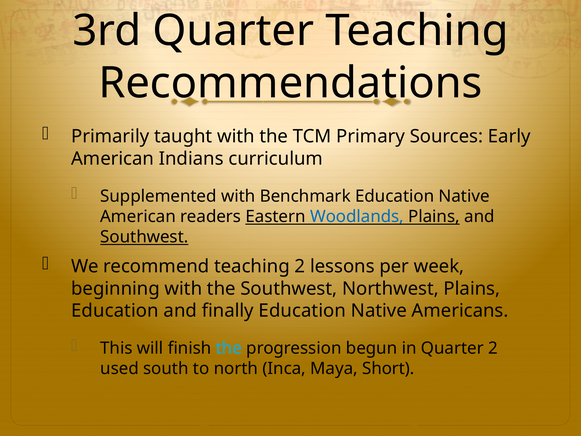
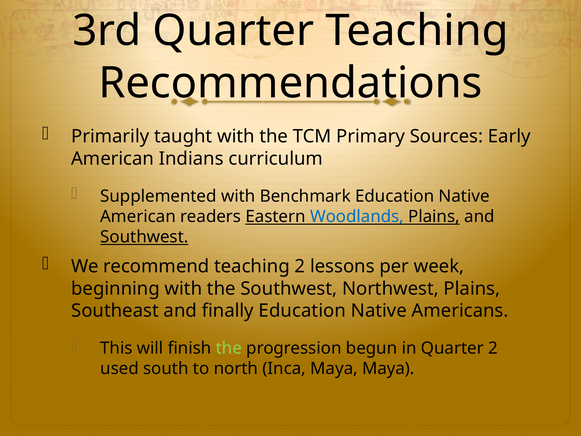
Education at (115, 311): Education -> Southeast
the at (229, 348) colour: light blue -> light green
Maya Short: Short -> Maya
